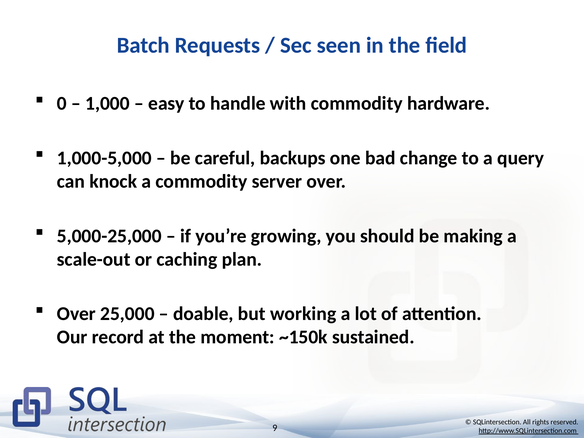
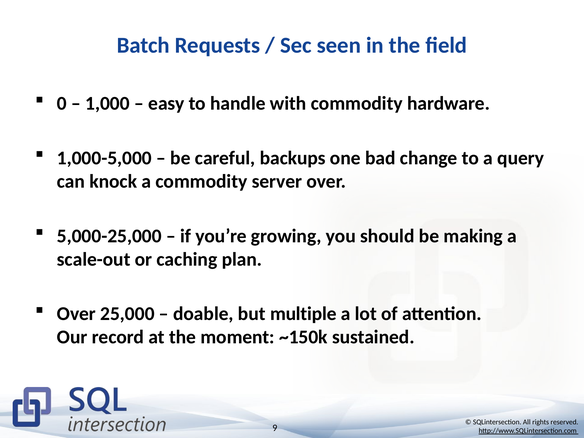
working: working -> multiple
